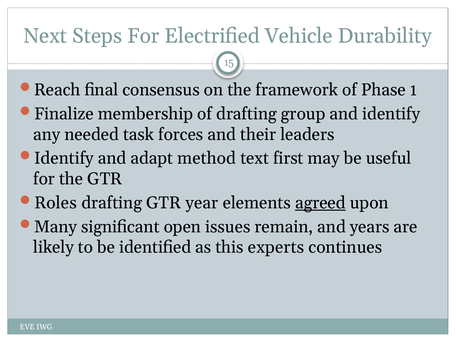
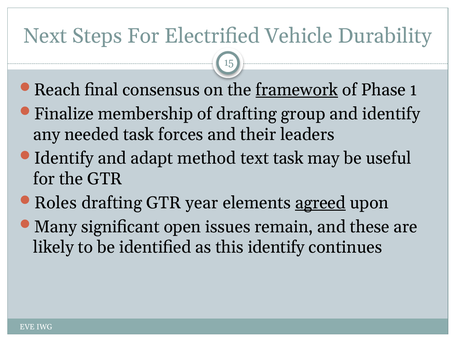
framework underline: none -> present
text first: first -> task
years: years -> these
this experts: experts -> identify
